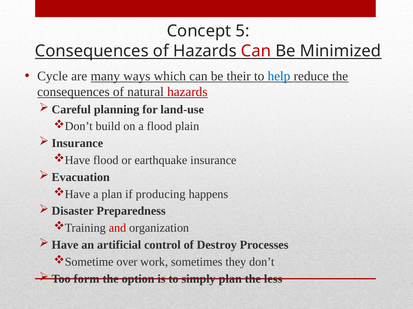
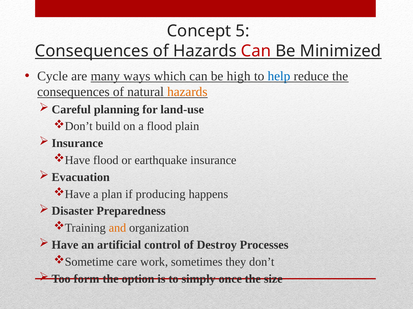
their: their -> high
hazards at (187, 92) colour: red -> orange
and colour: red -> orange
over: over -> care
simply plan: plan -> once
less: less -> size
